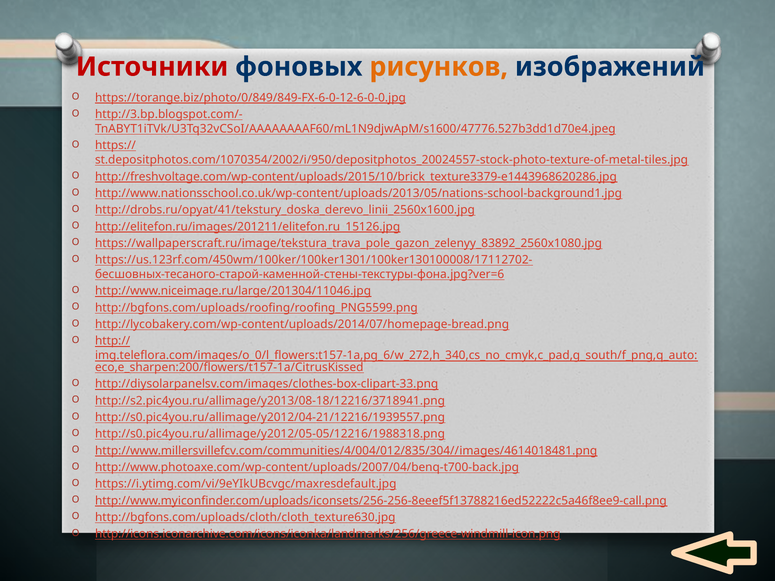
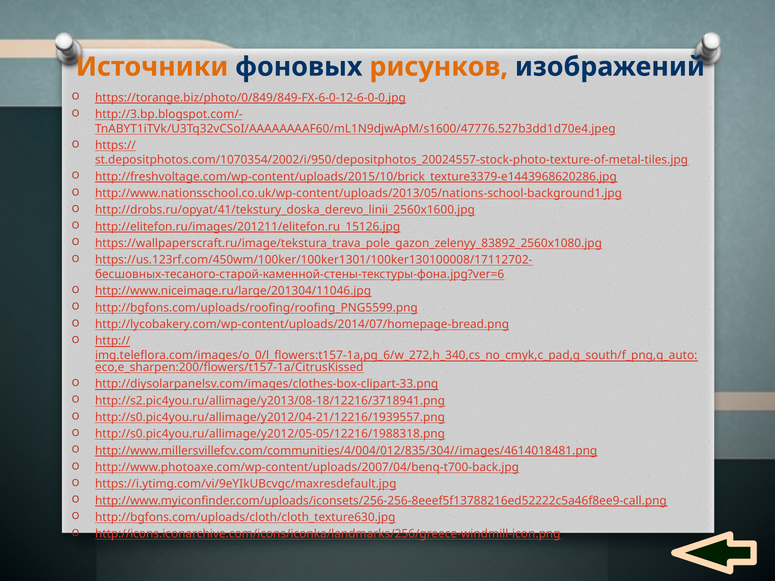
Источники colour: red -> orange
